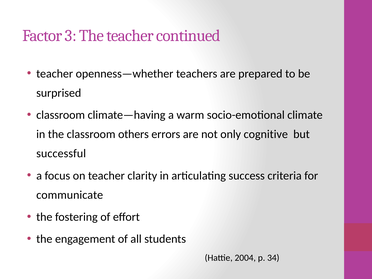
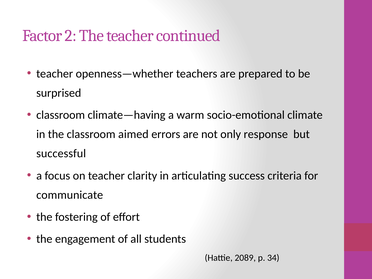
3: 3 -> 2
others: others -> aimed
cognitive: cognitive -> response
2004: 2004 -> 2089
